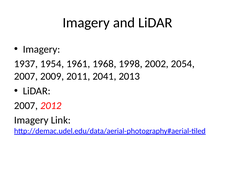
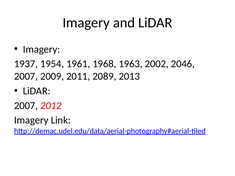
1998: 1998 -> 1963
2054: 2054 -> 2046
2041: 2041 -> 2089
